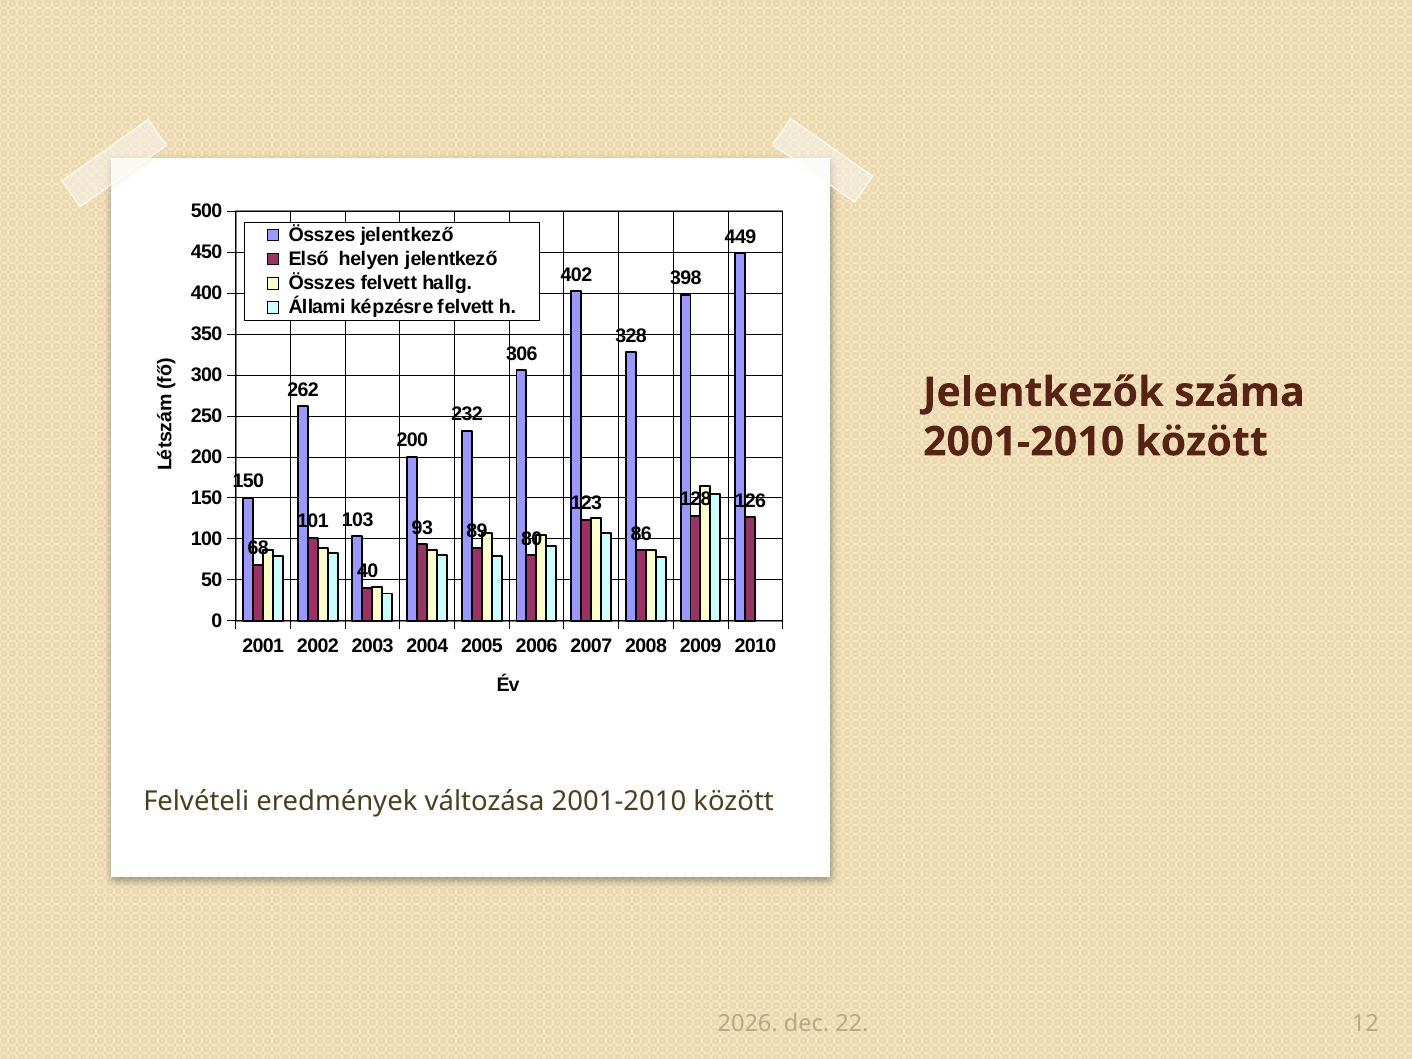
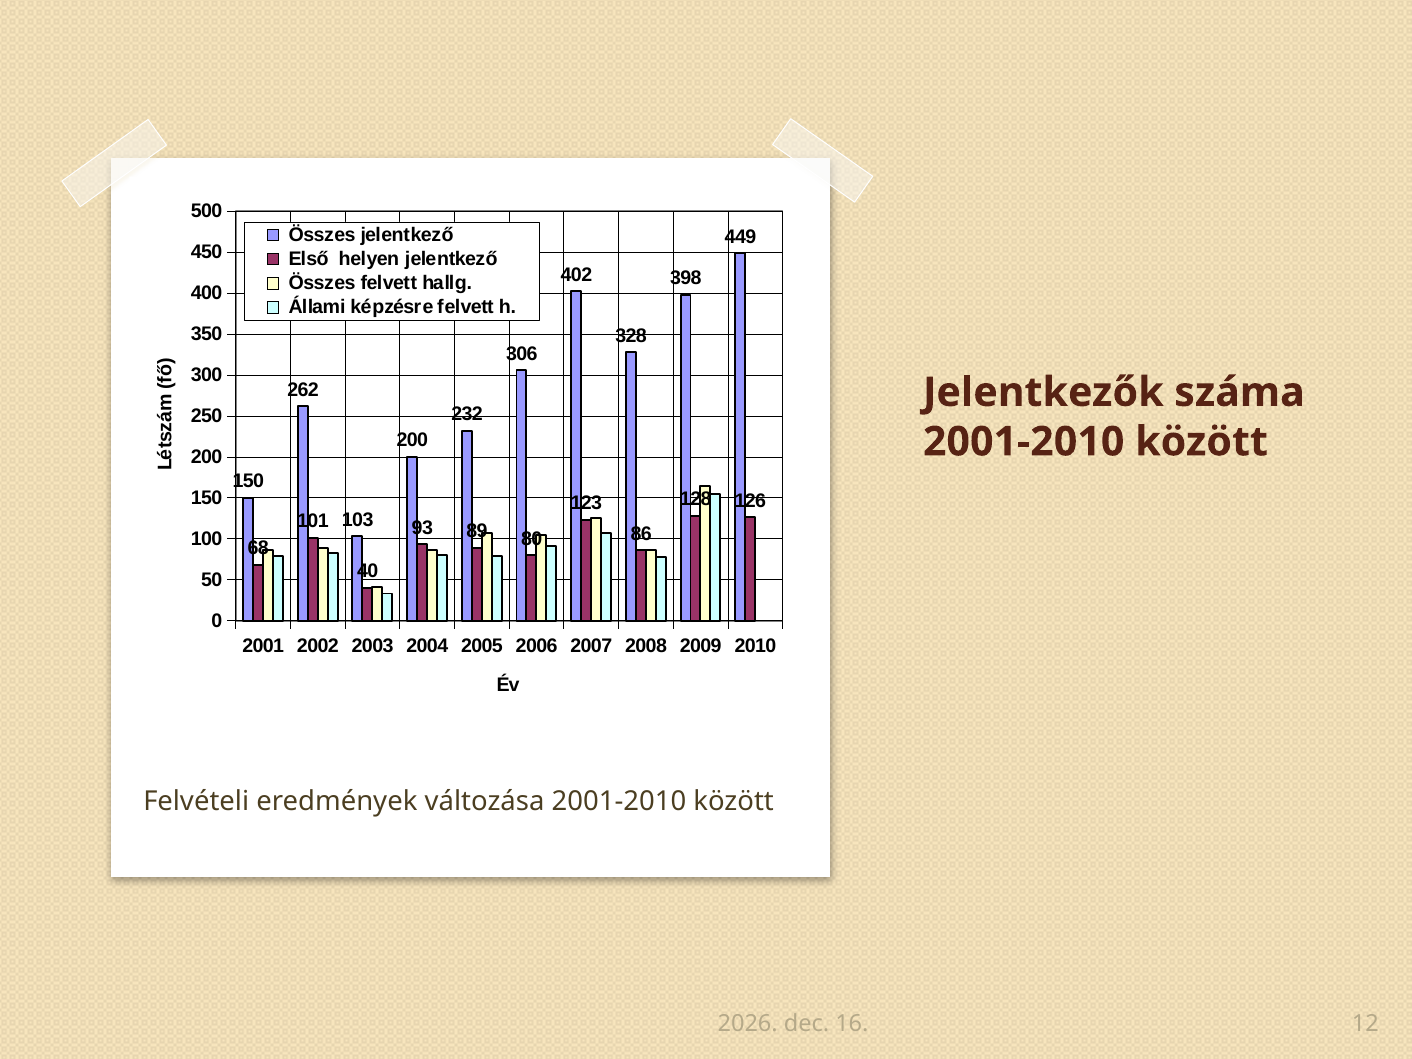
22: 22 -> 16
